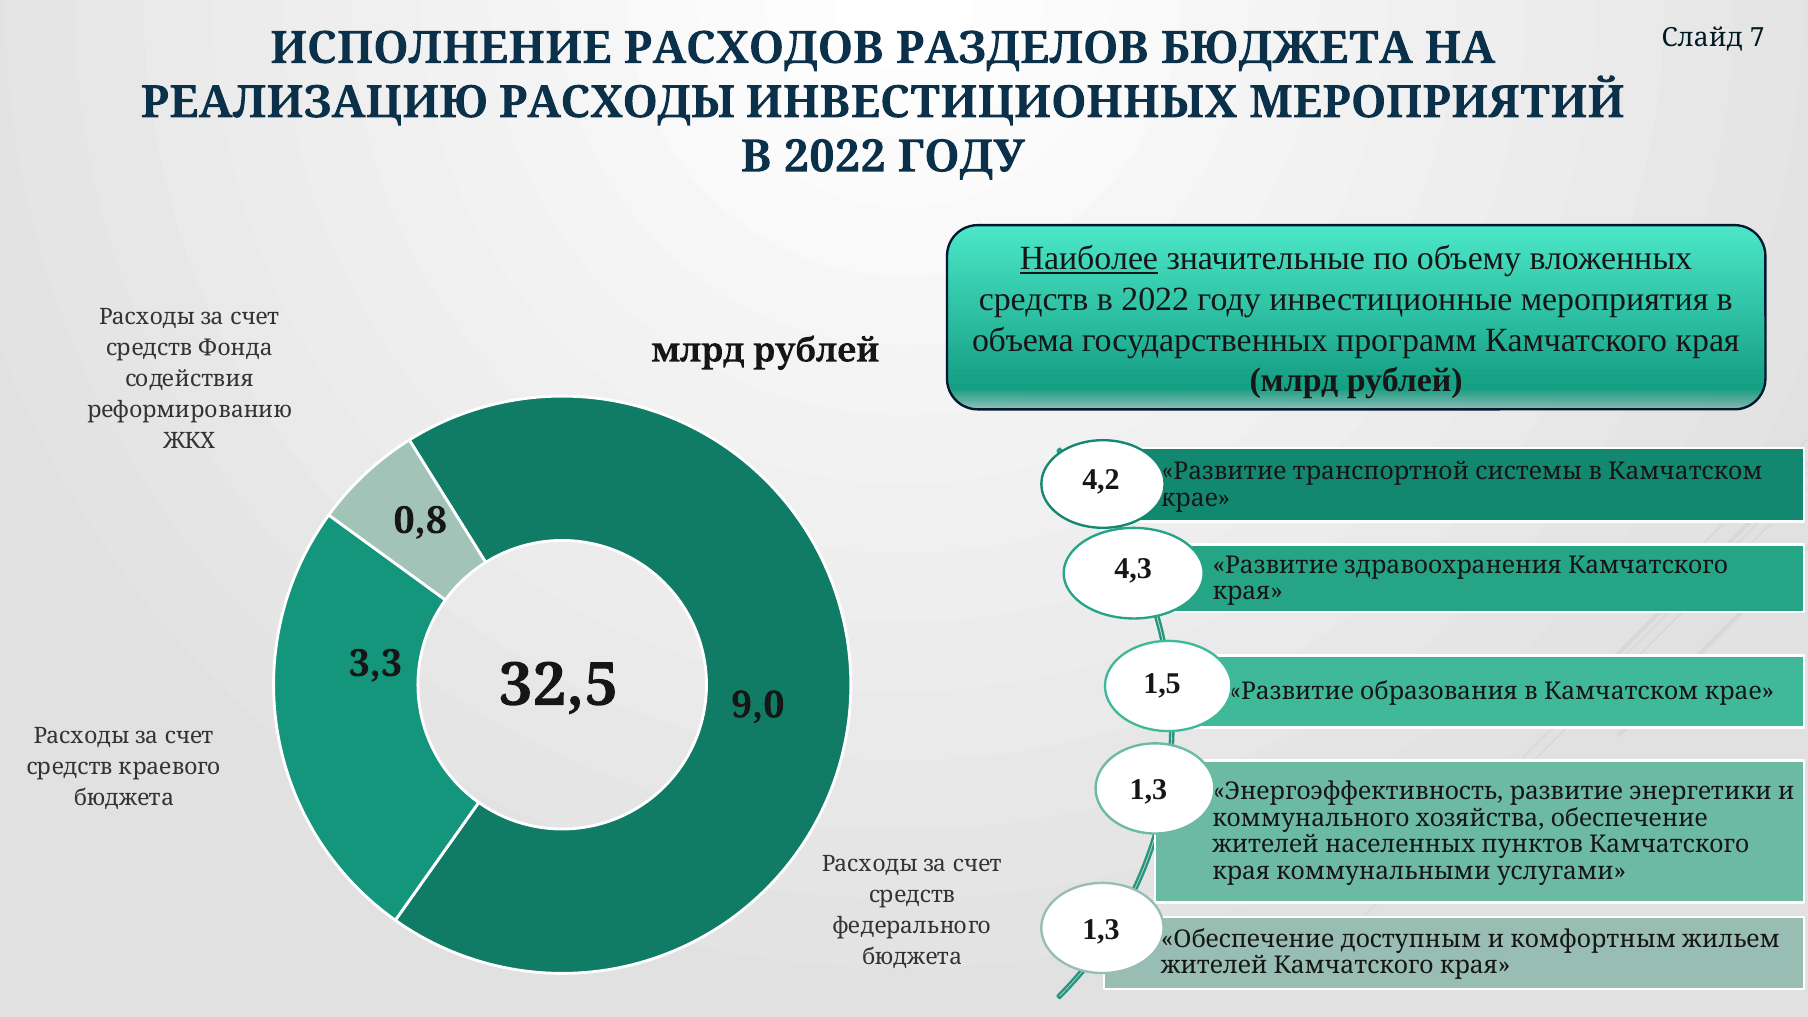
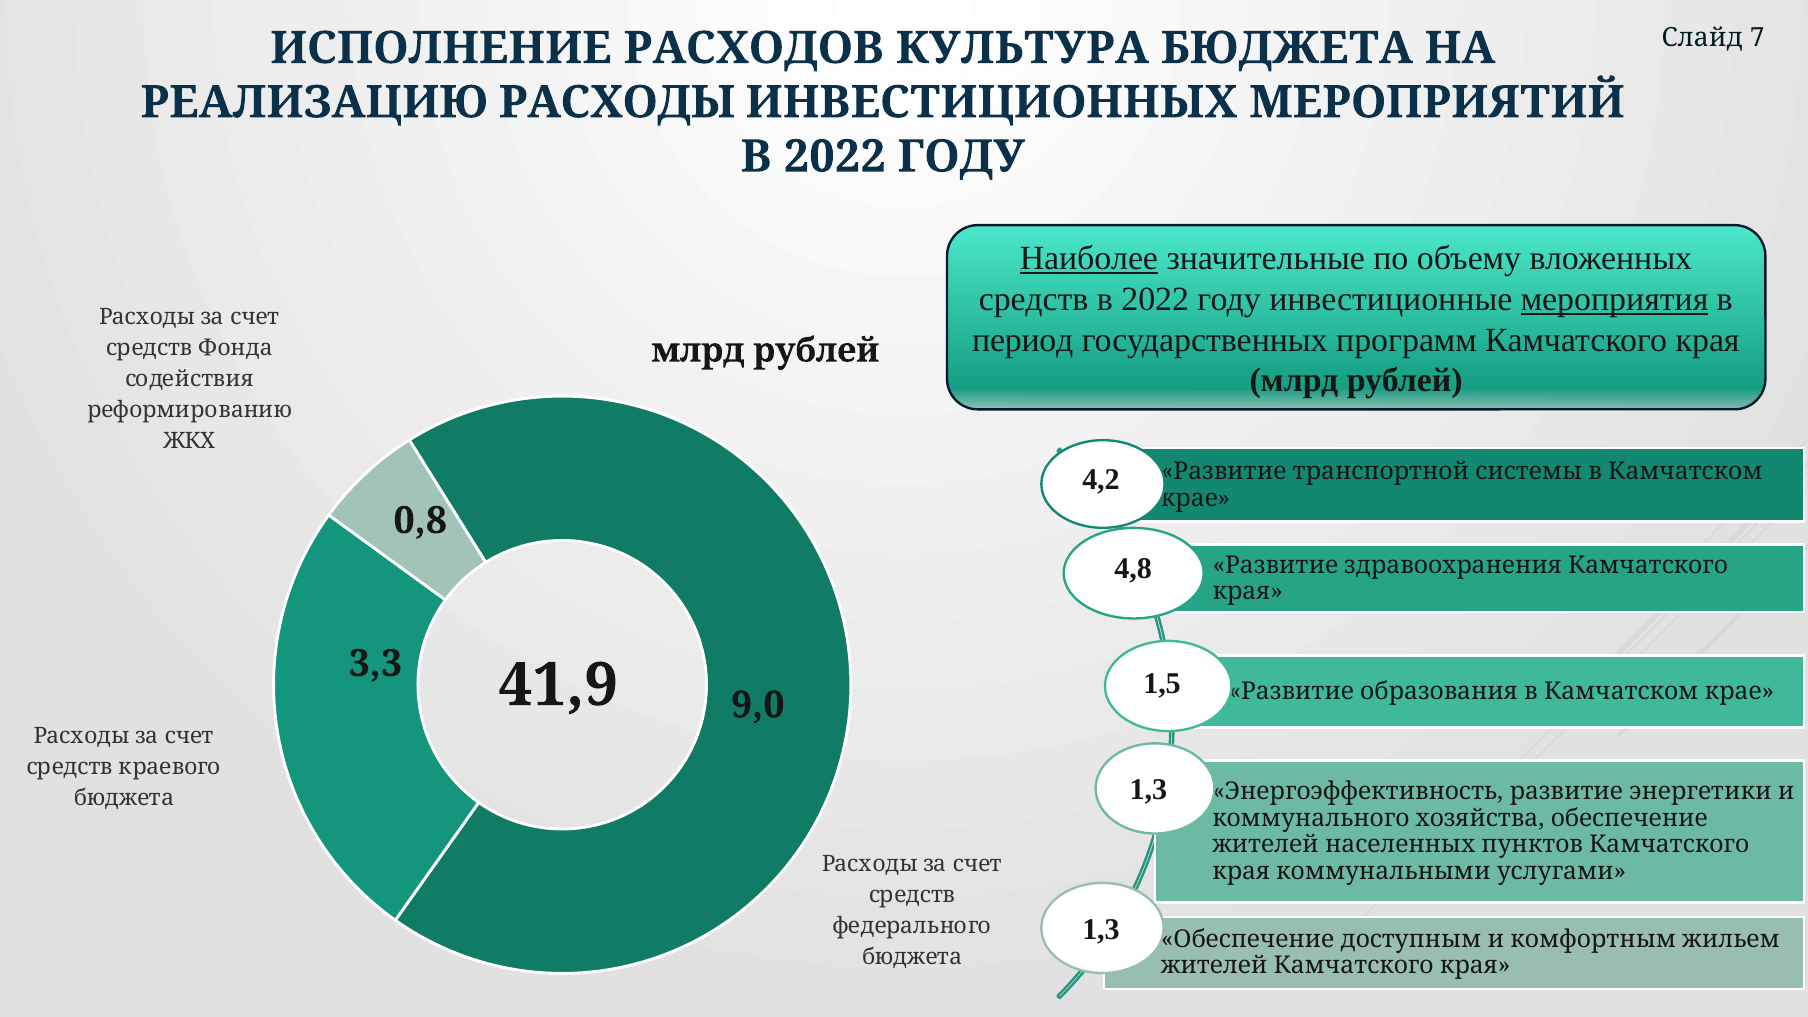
РАЗДЕЛОВ: РАЗДЕЛОВ -> КУЛЬТУРА
мероприятия underline: none -> present
объема: объема -> период
4,3: 4,3 -> 4,8
32,5: 32,5 -> 41,9
